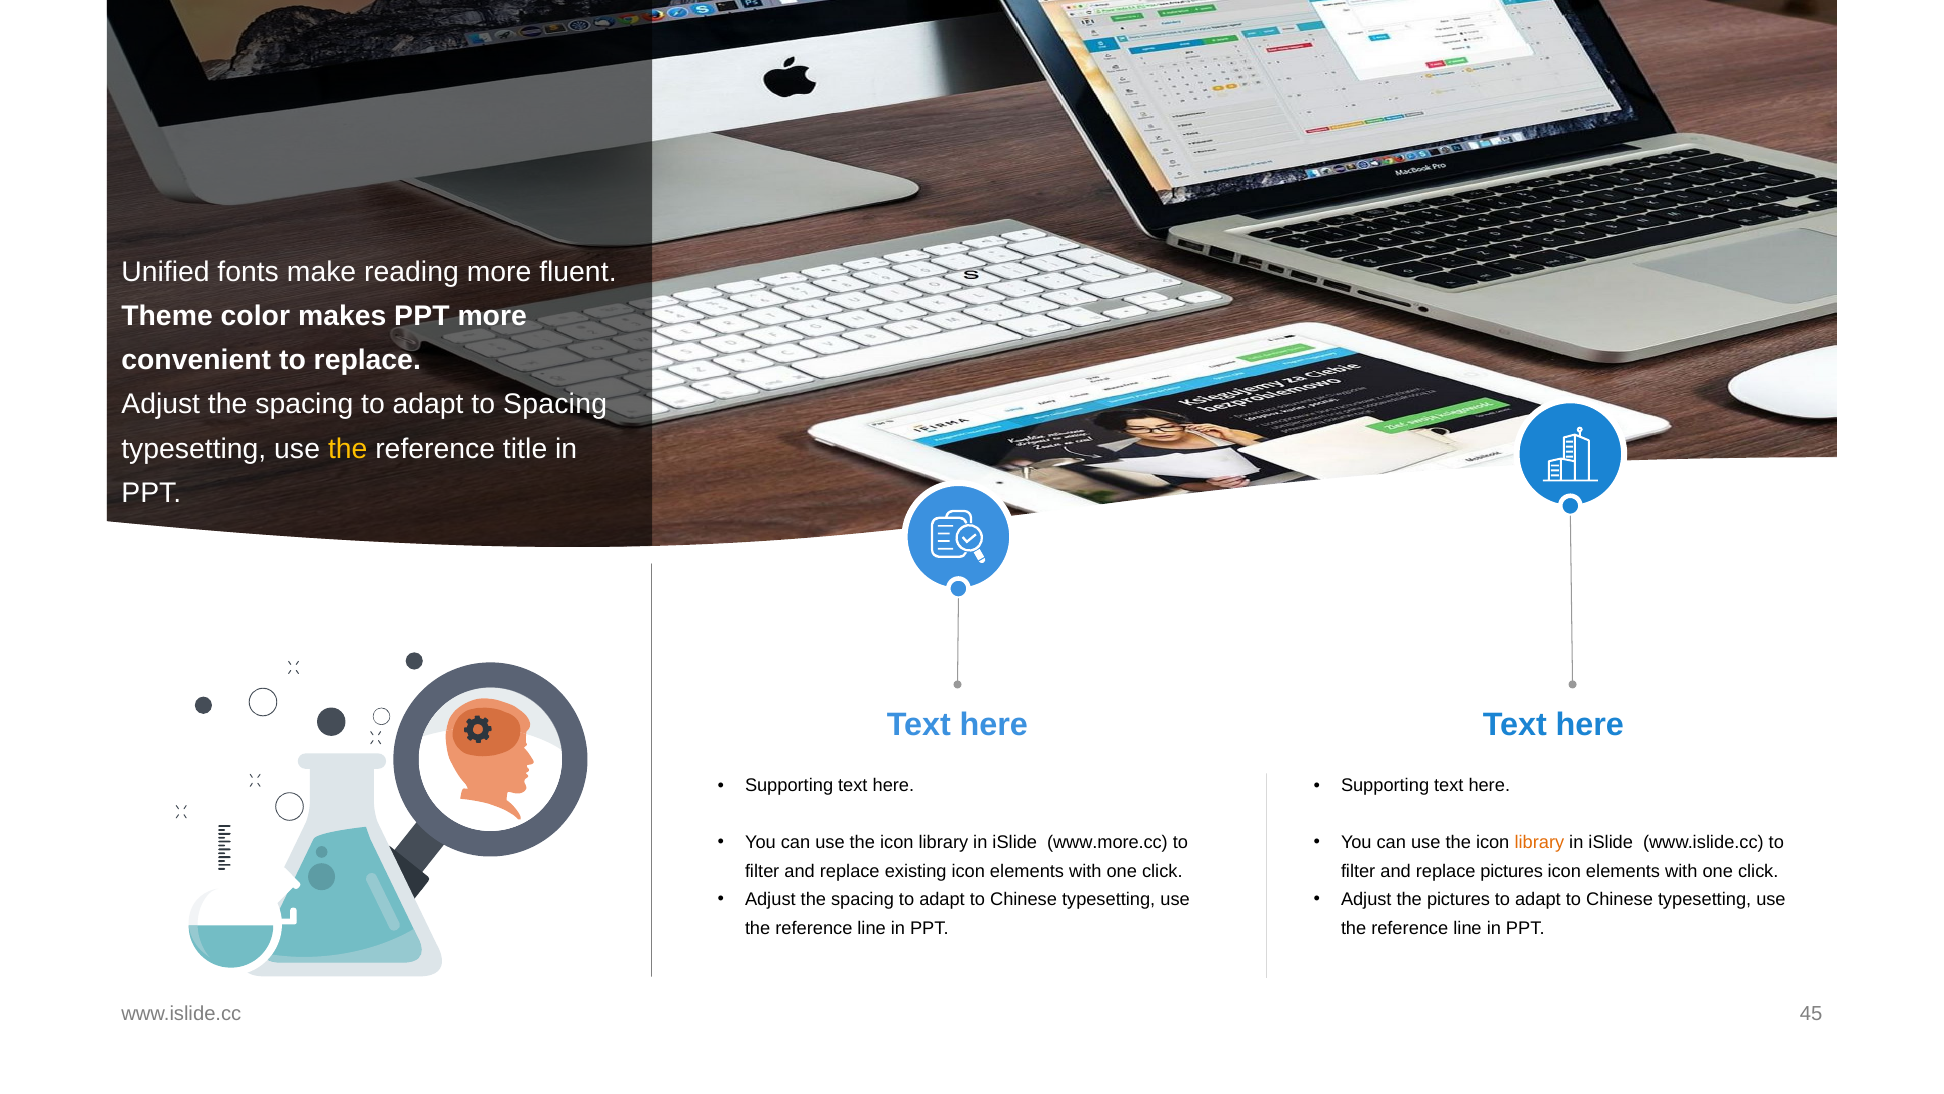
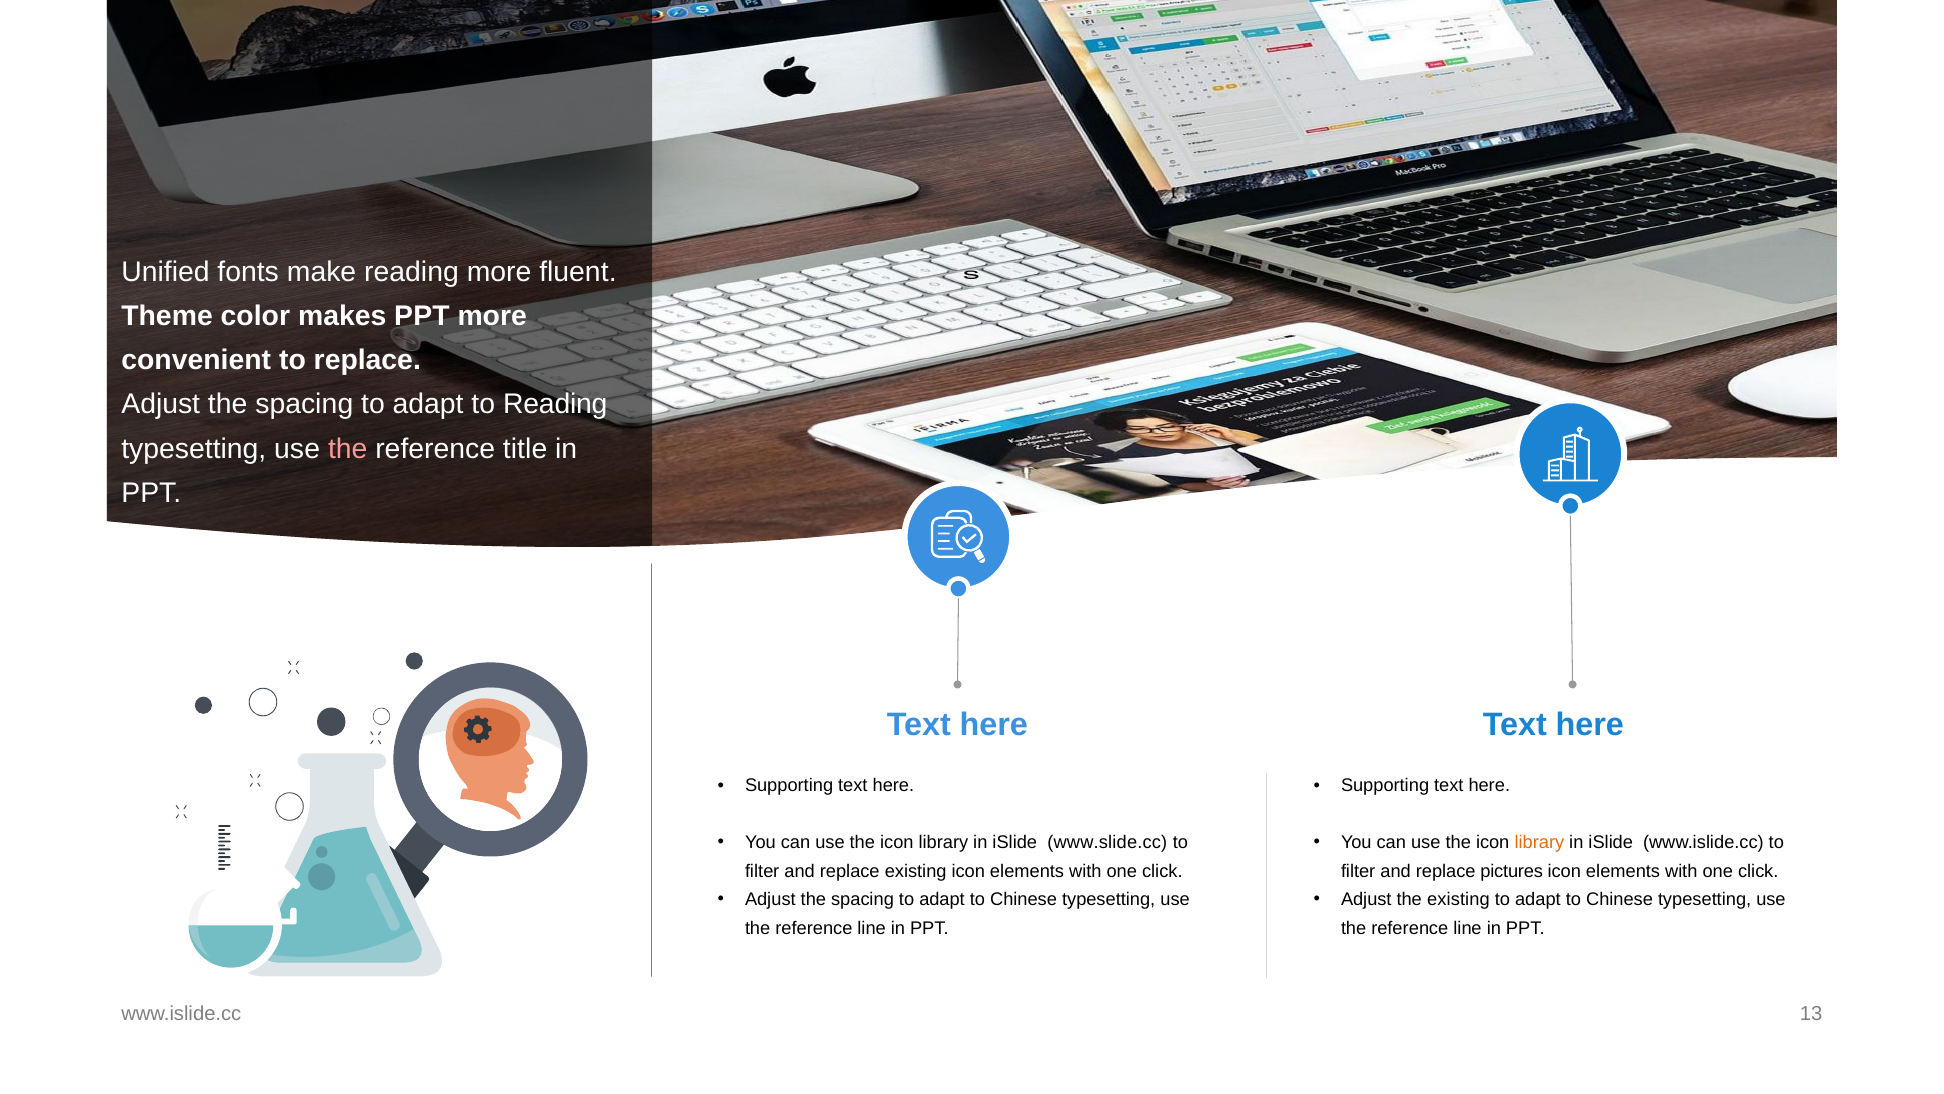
to Spacing: Spacing -> Reading
the at (348, 449) colour: yellow -> pink
www.more.cc: www.more.cc -> www.slide.cc
the pictures: pictures -> existing
45: 45 -> 13
